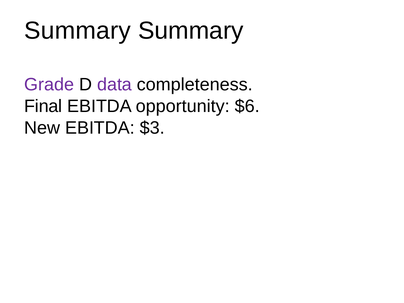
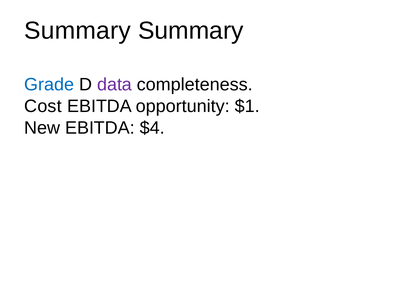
Grade colour: purple -> blue
Final: Final -> Cost
$6: $6 -> $1
$3: $3 -> $4
